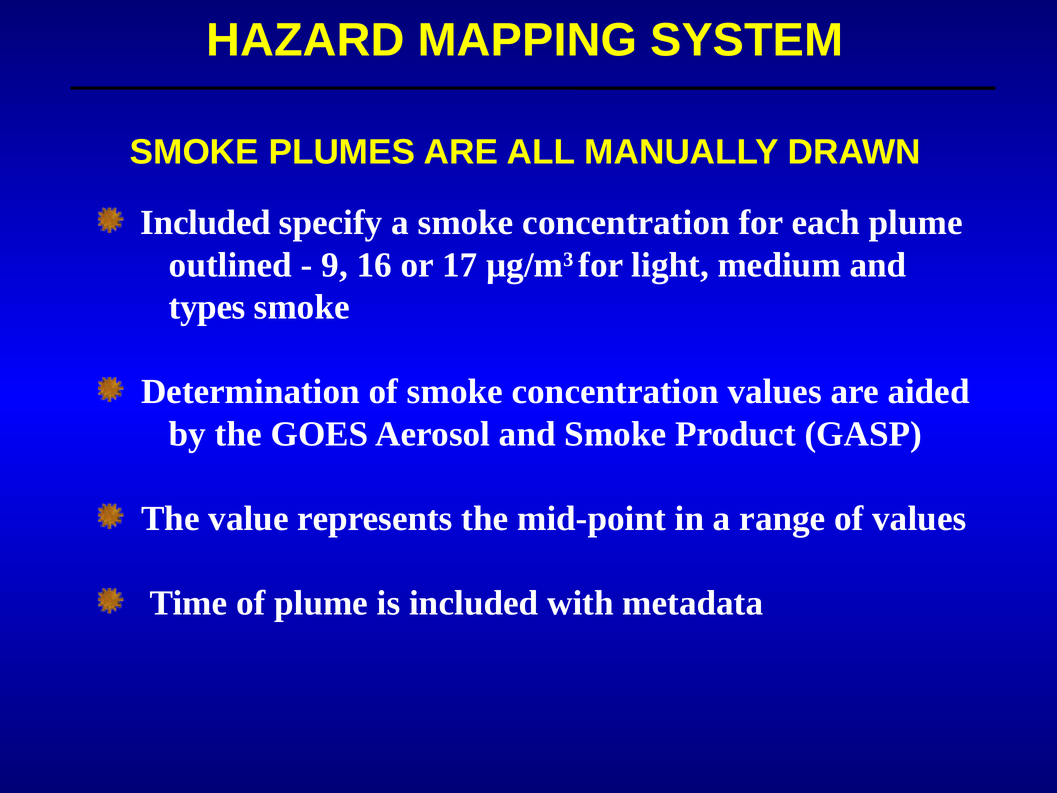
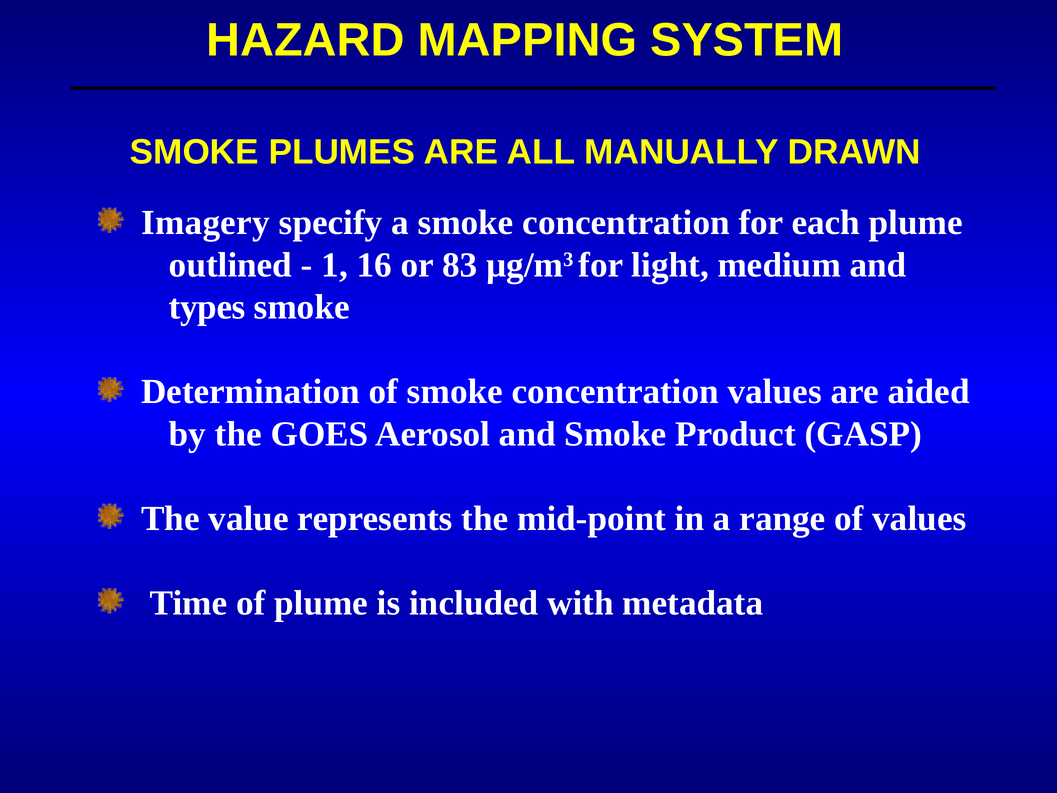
Included at (206, 223): Included -> Imagery
9: 9 -> 1
17: 17 -> 83
